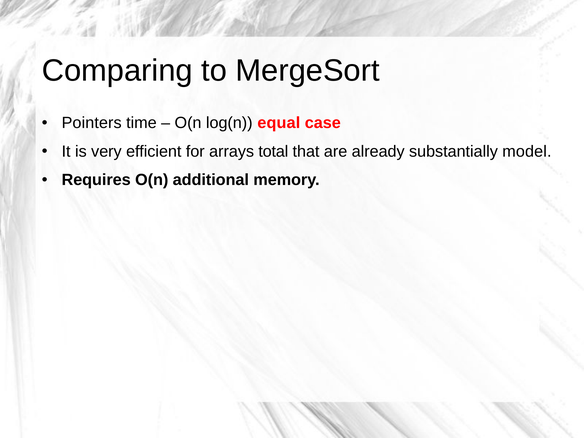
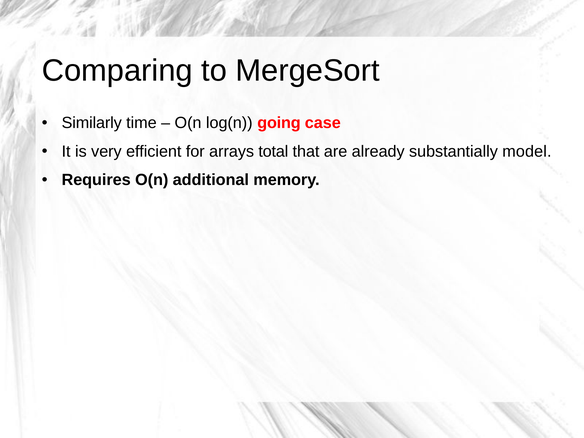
Pointers: Pointers -> Similarly
equal: equal -> going
